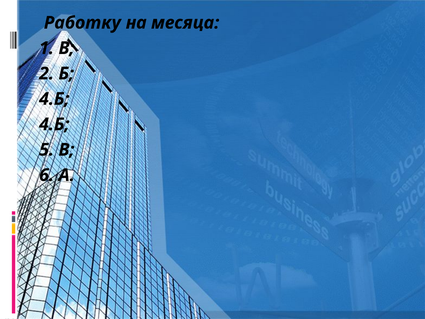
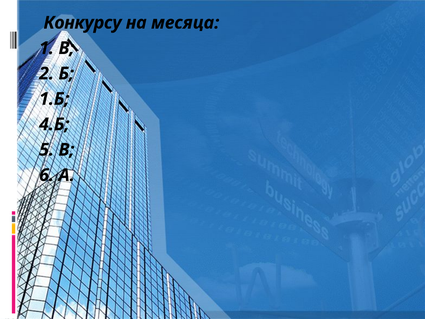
Работку: Работку -> Конкурсу
4.Б at (54, 99): 4.Б -> 1.Б
